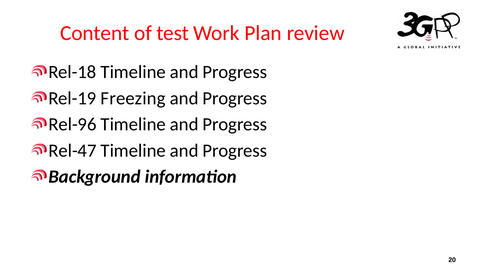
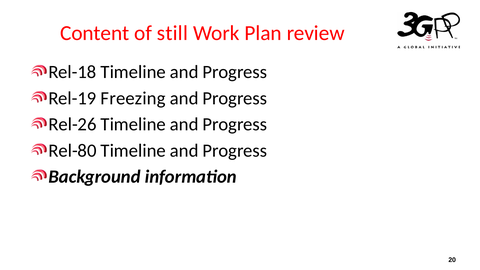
test: test -> still
Rel-96: Rel-96 -> Rel-26
Rel-47: Rel-47 -> Rel-80
